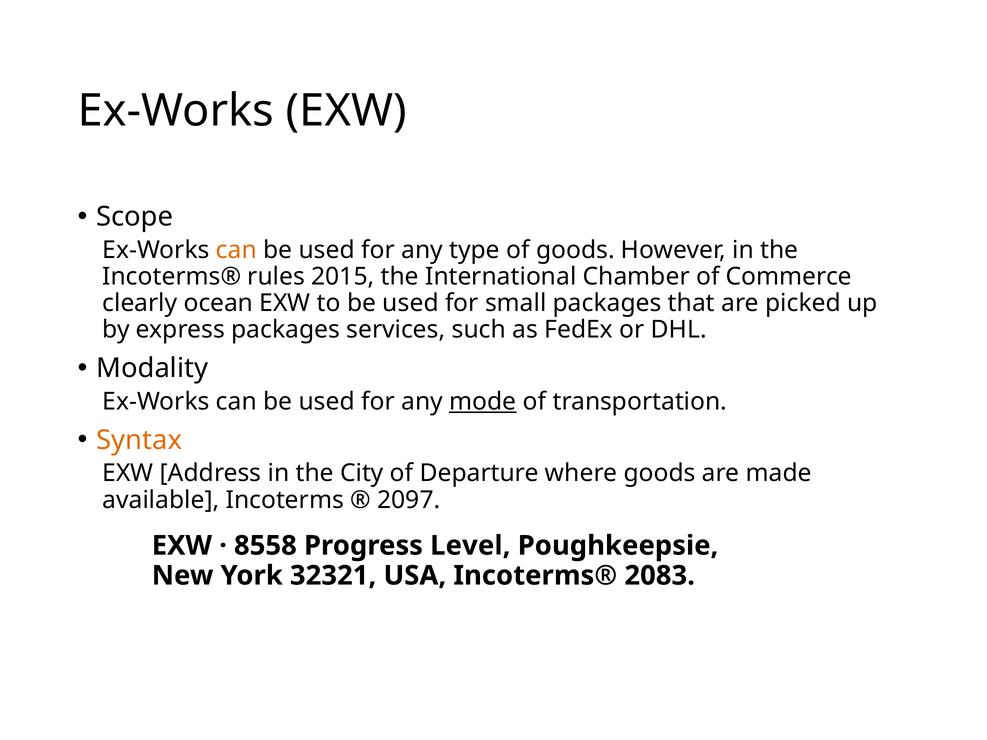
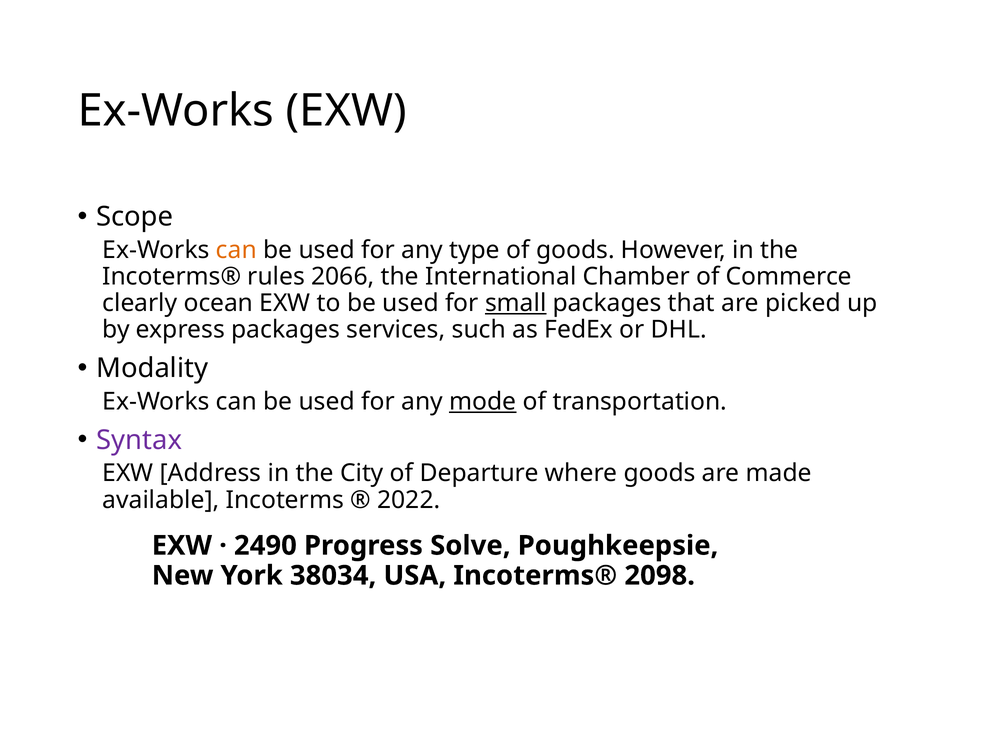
2015: 2015 -> 2066
small underline: none -> present
Syntax colour: orange -> purple
2097: 2097 -> 2022
8558: 8558 -> 2490
Level: Level -> Solve
32321: 32321 -> 38034
2083: 2083 -> 2098
